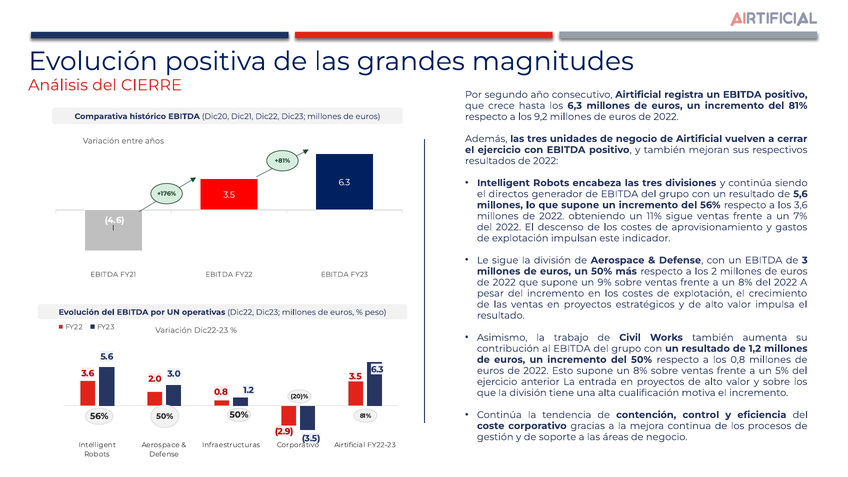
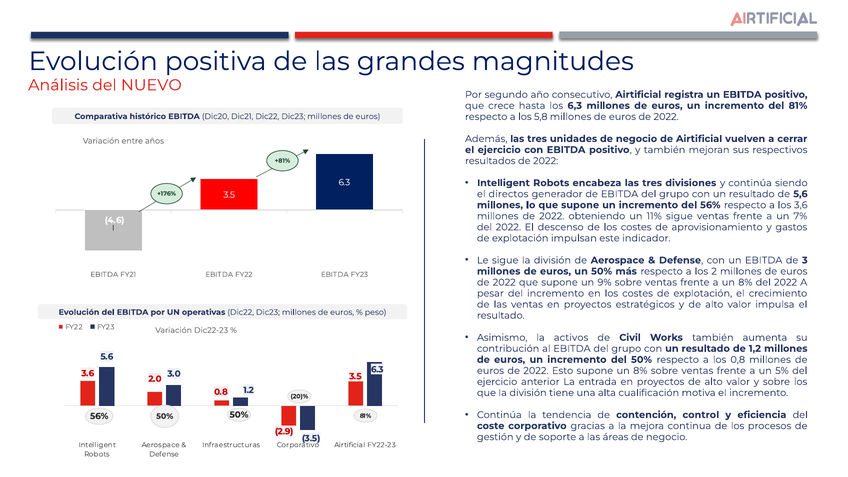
CIERRE: CIERRE -> NUEVO
9,2: 9,2 -> 5,8
trabajo: trabajo -> activos
